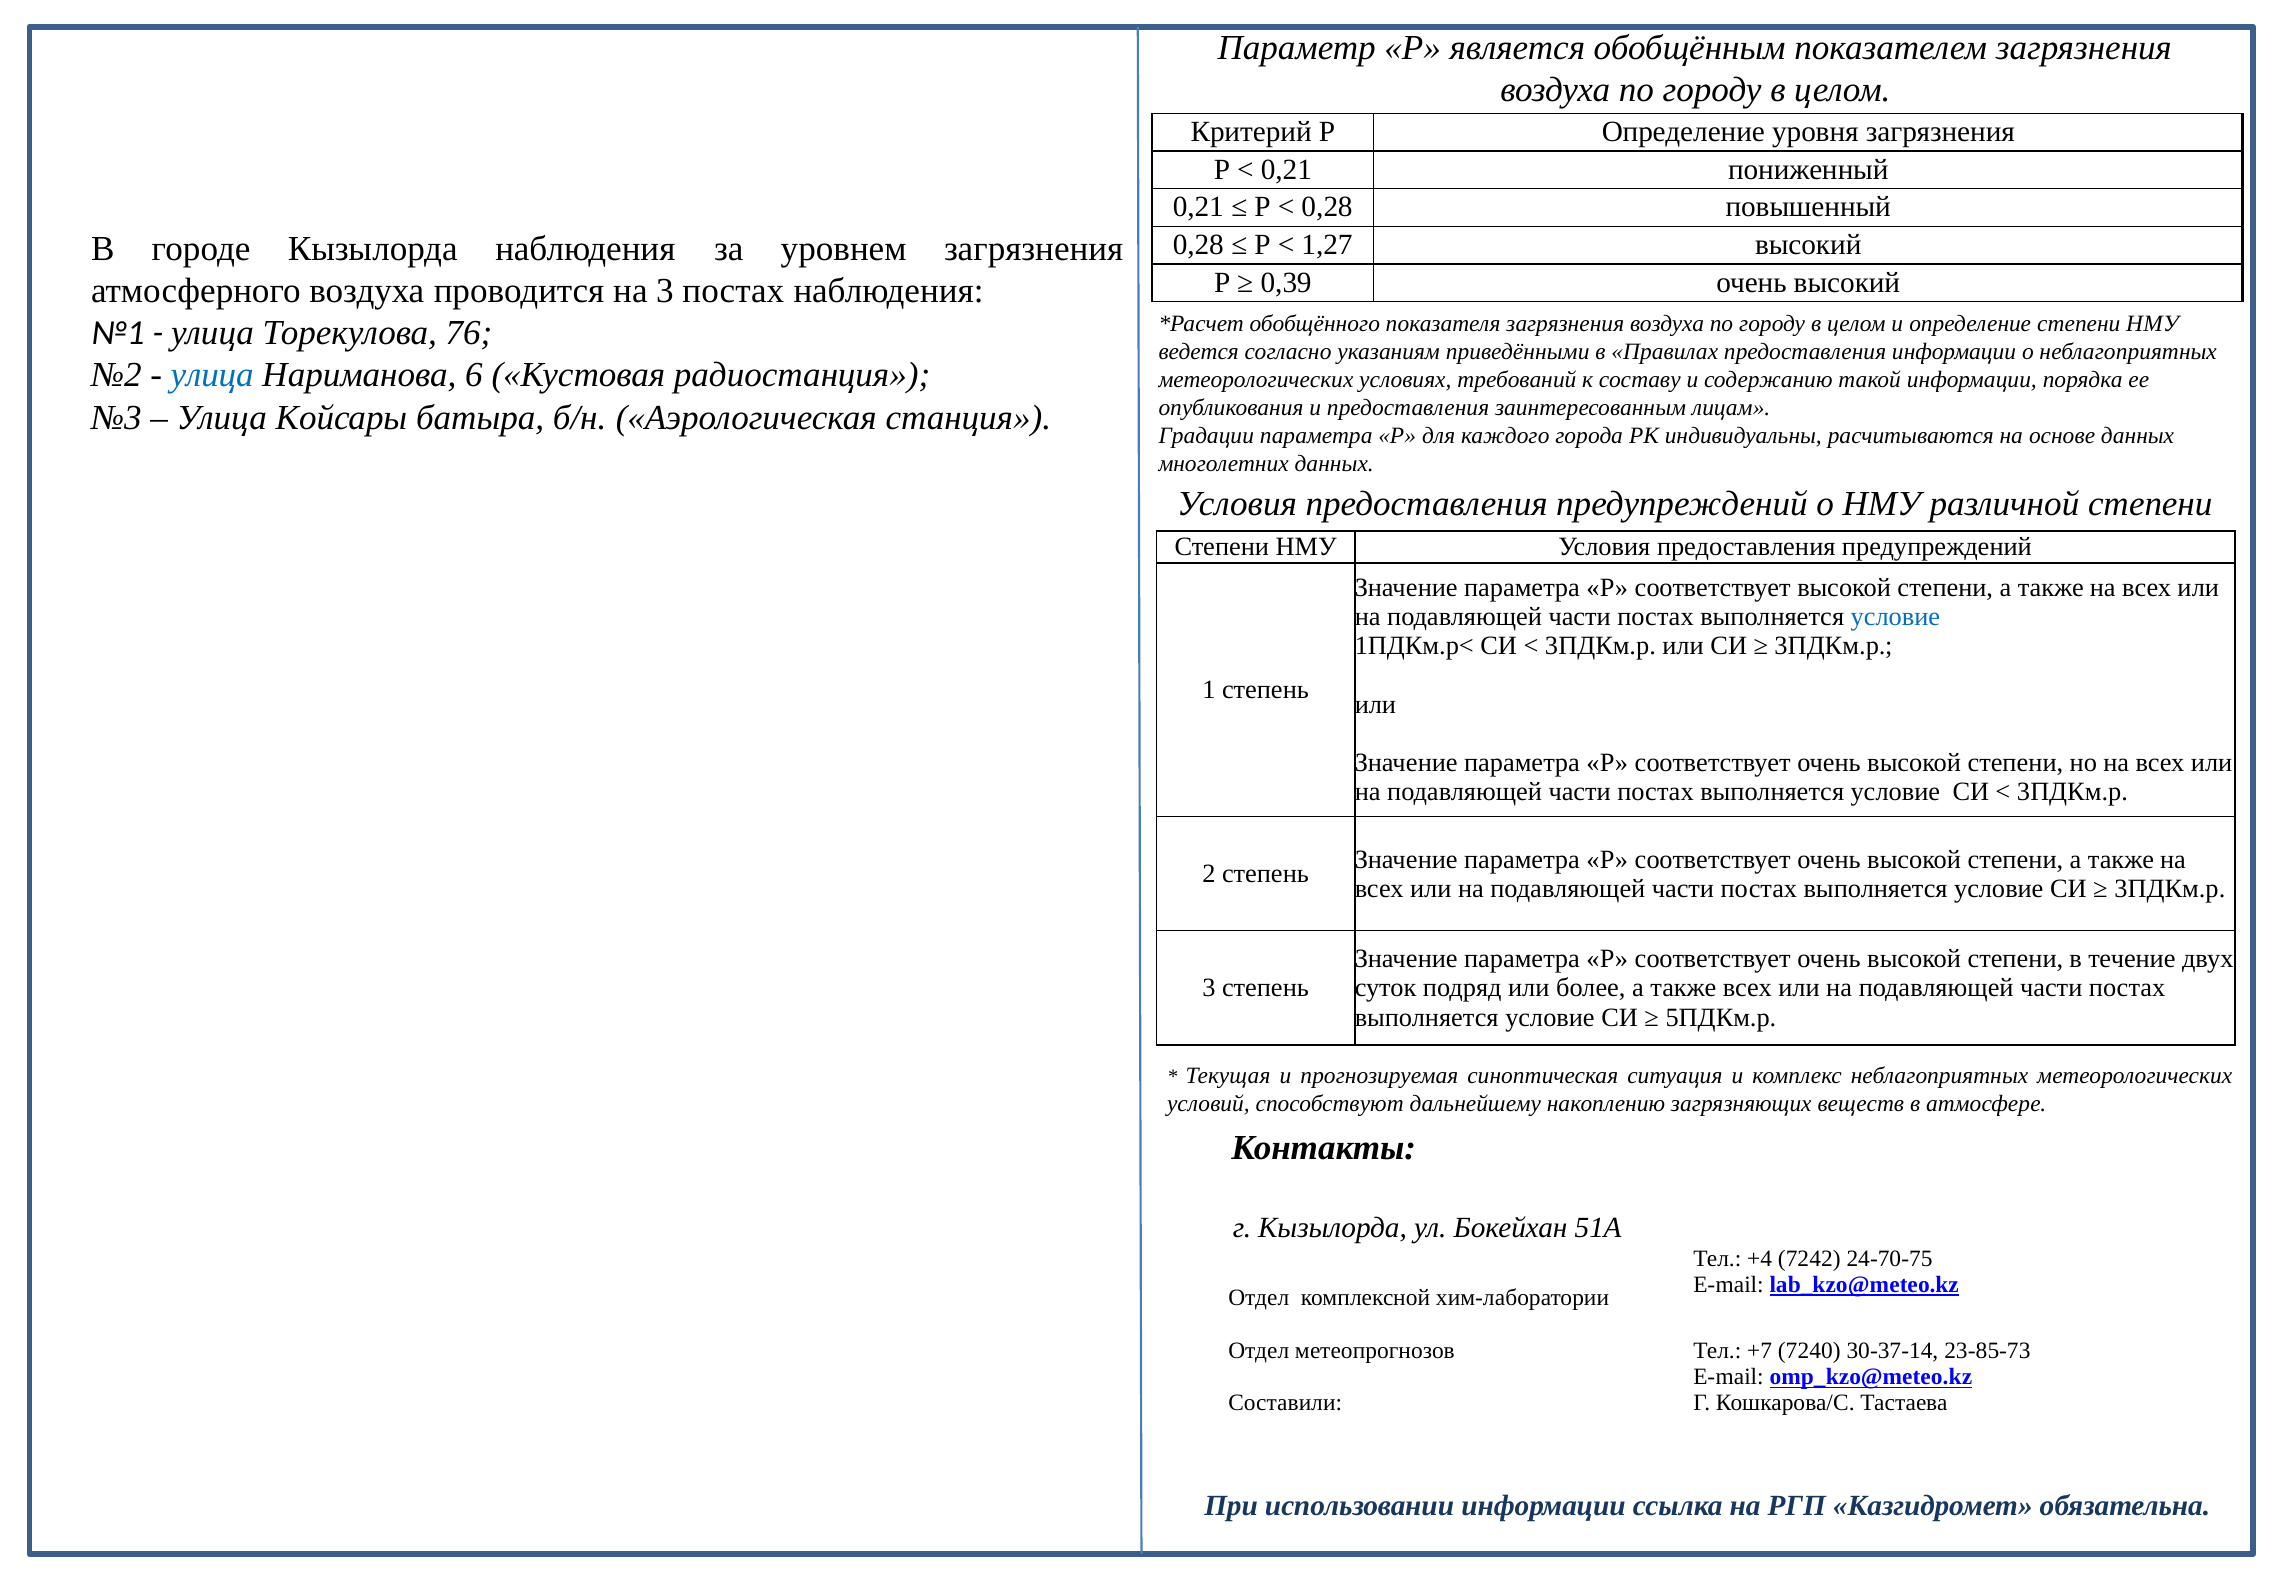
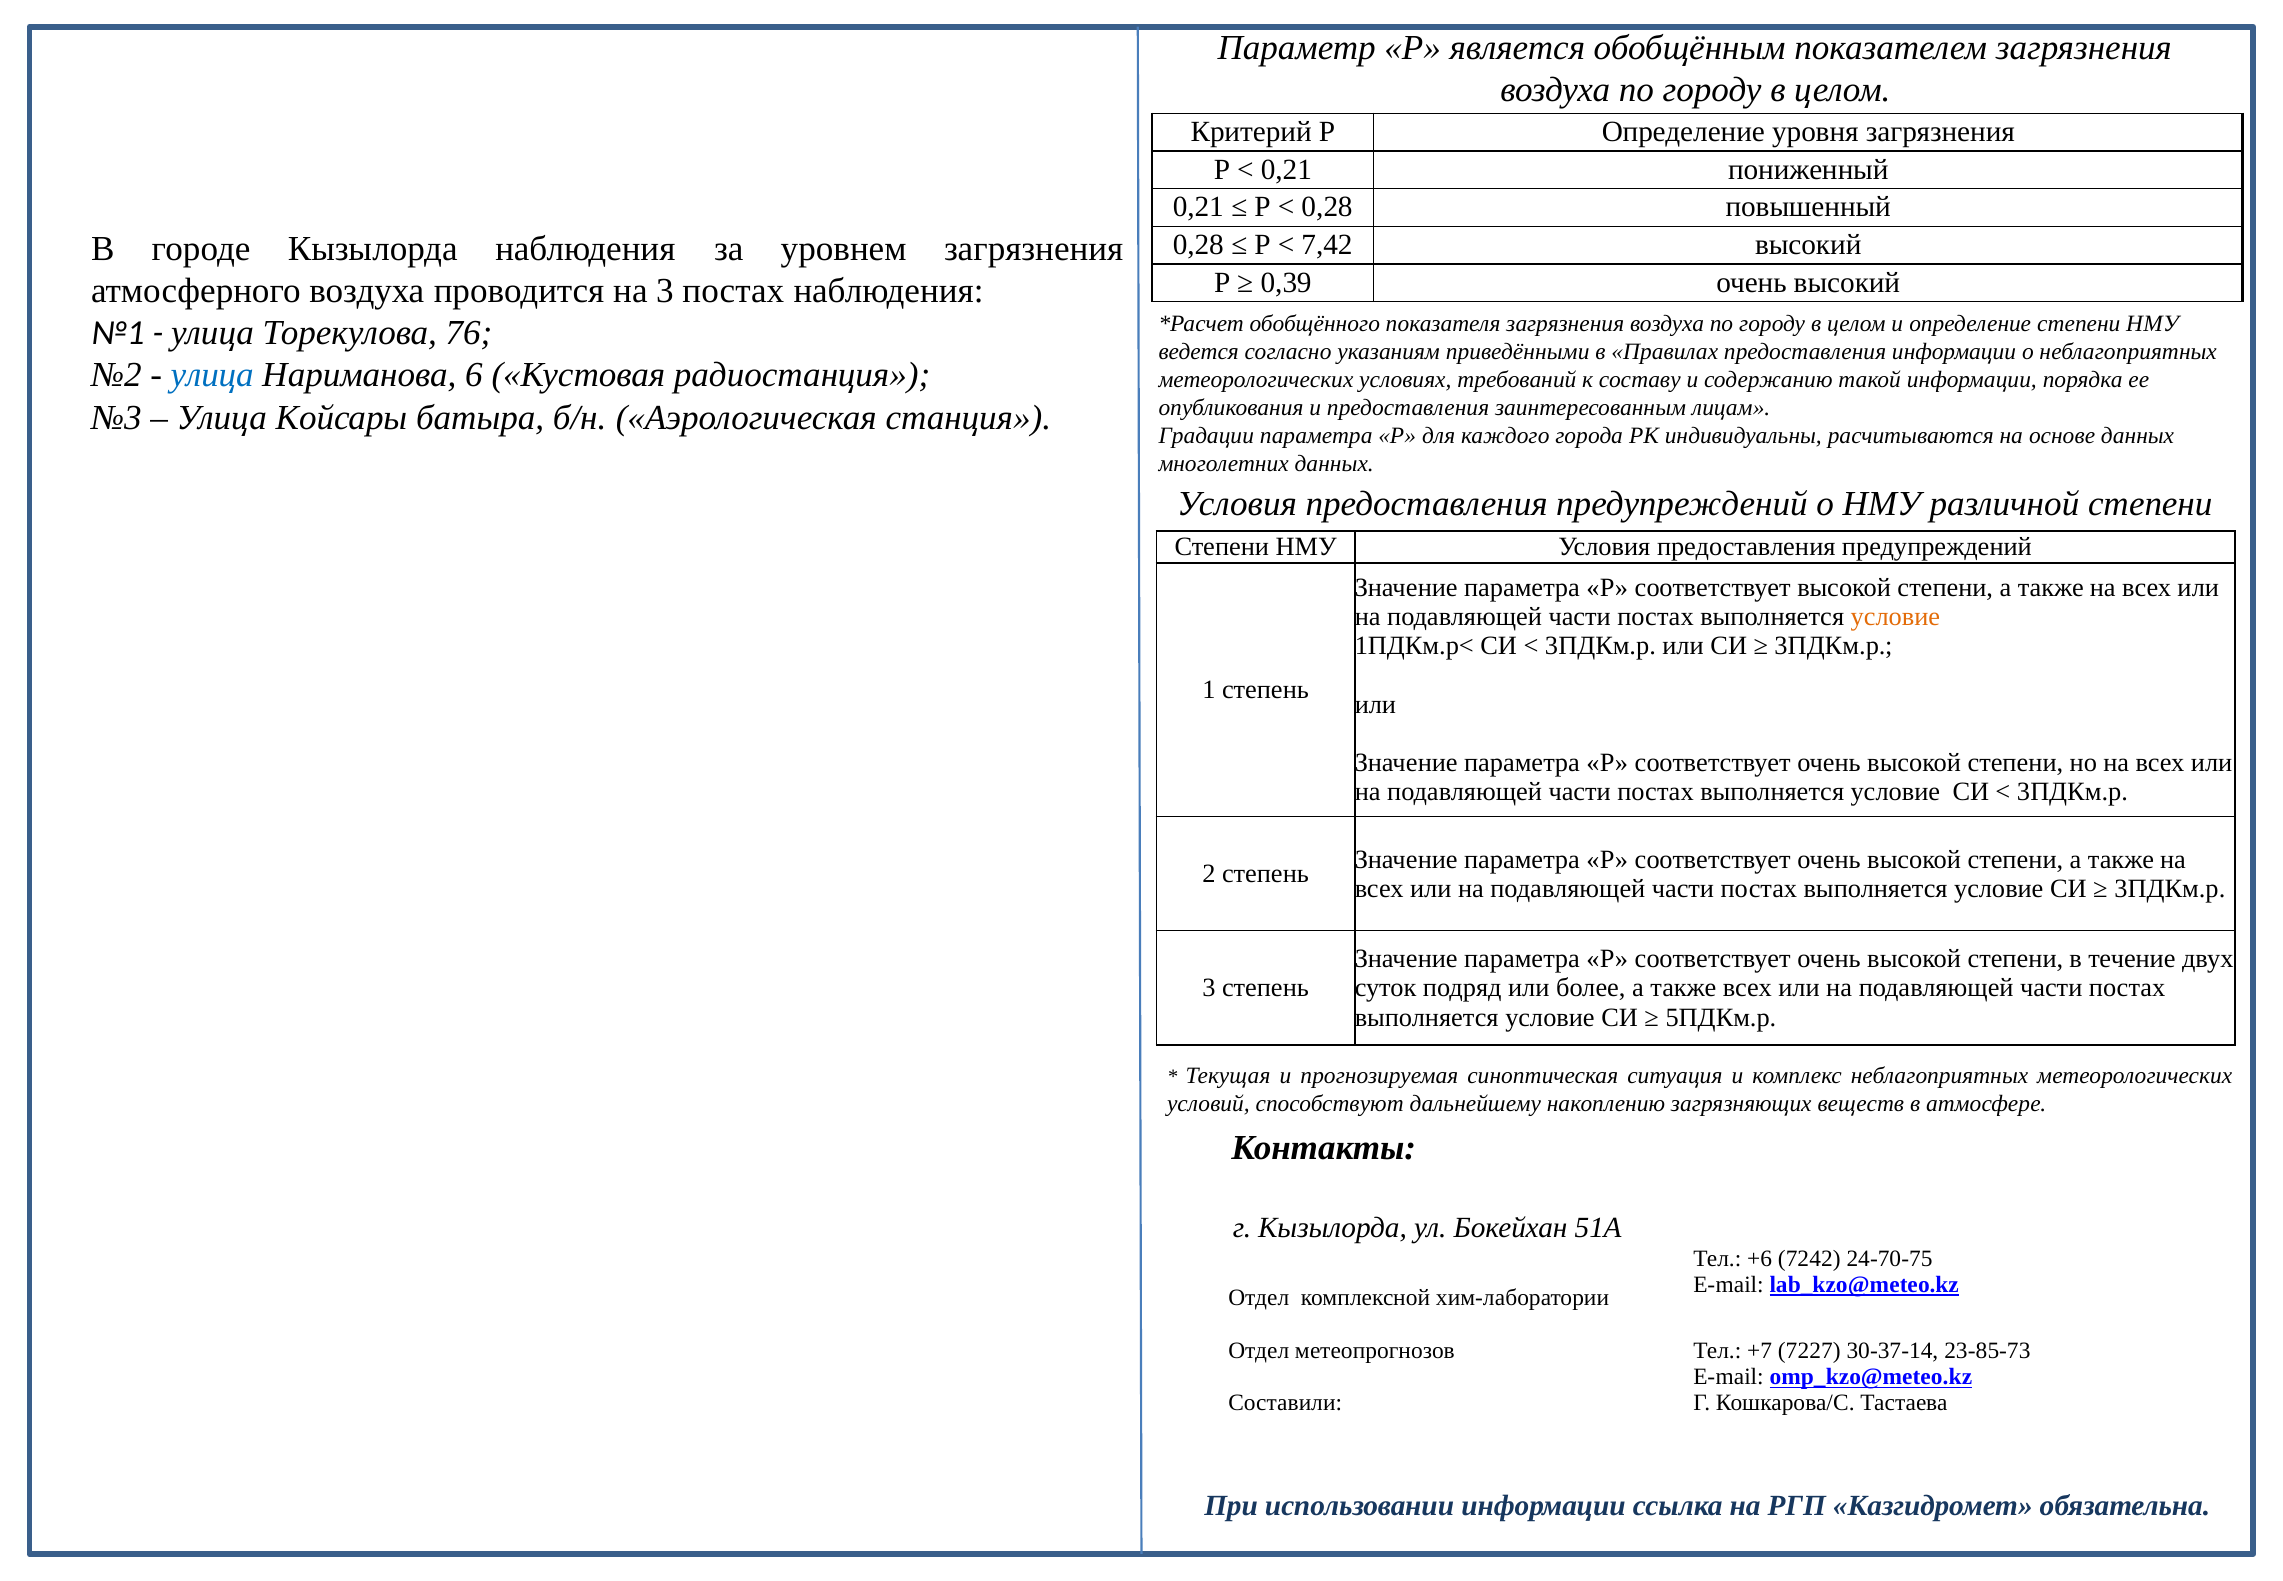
1,27: 1,27 -> 7,42
условие at (1895, 617) colour: blue -> orange
+4: +4 -> +6
7240: 7240 -> 7227
